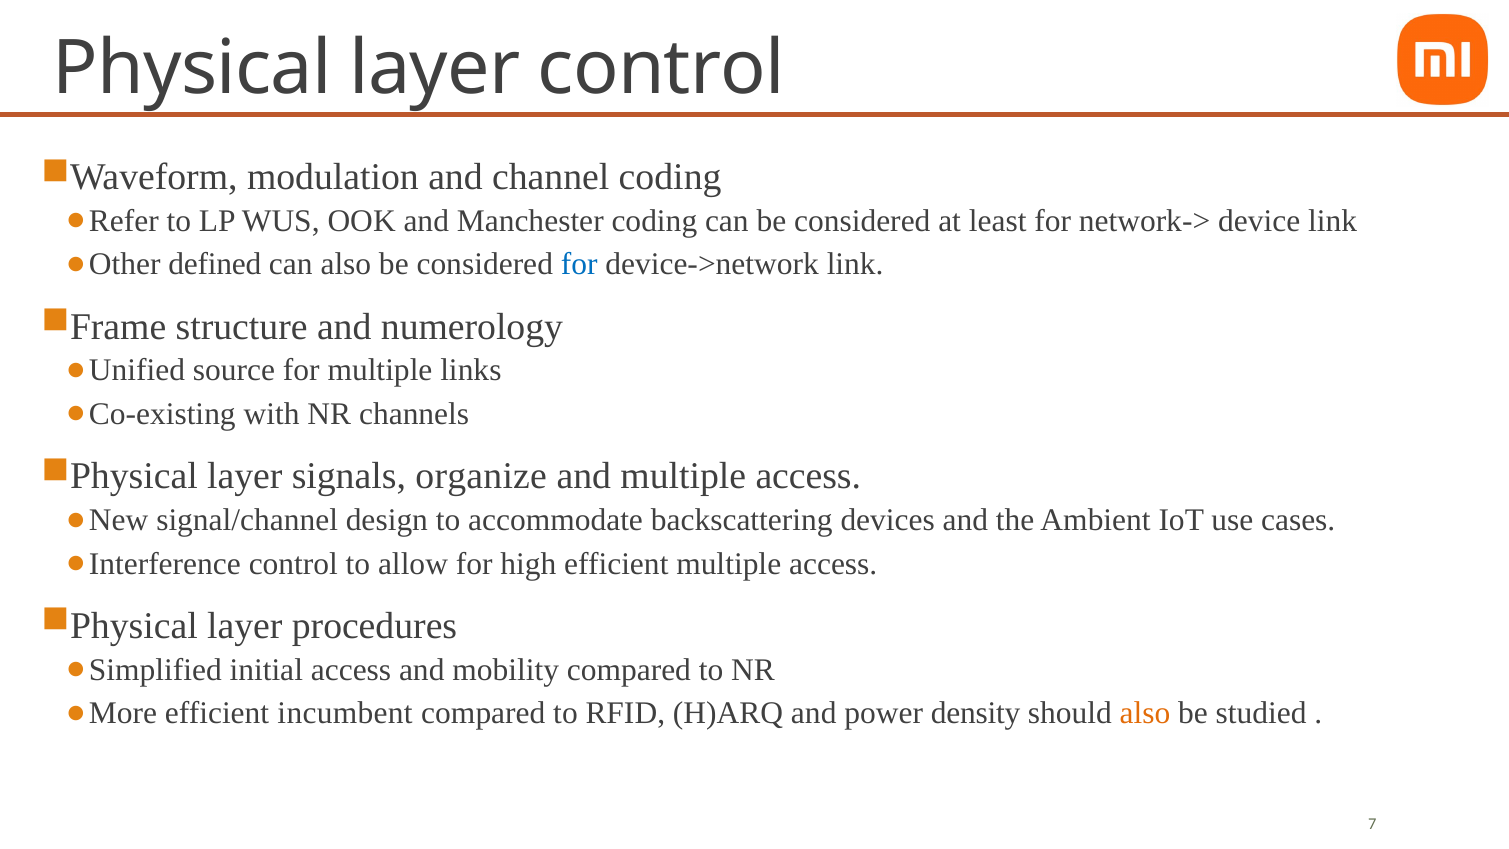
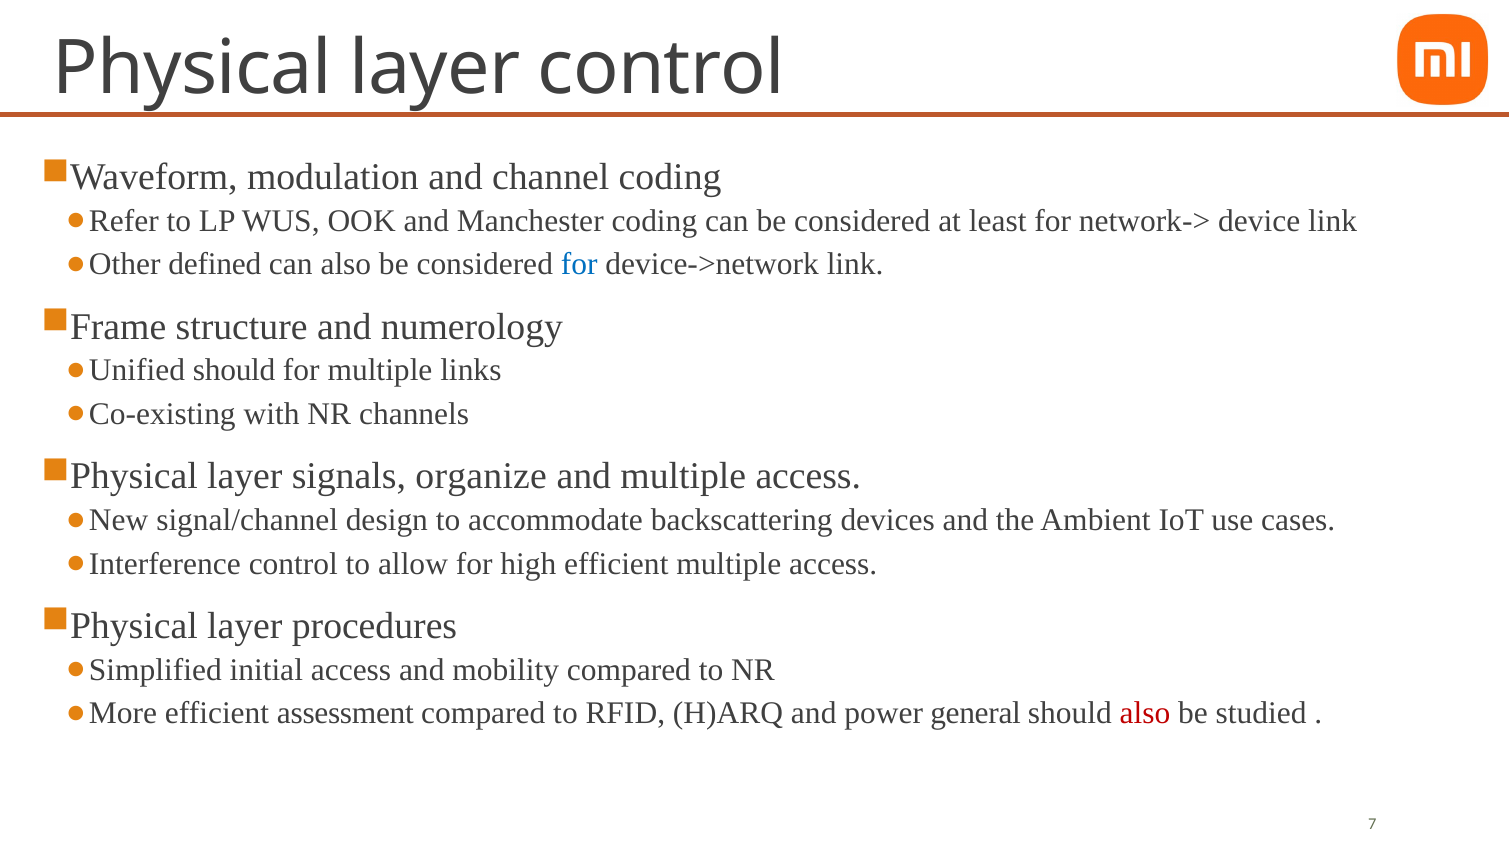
source at (234, 370): source -> should
incumbent: incumbent -> assessment
density: density -> general
also at (1145, 713) colour: orange -> red
